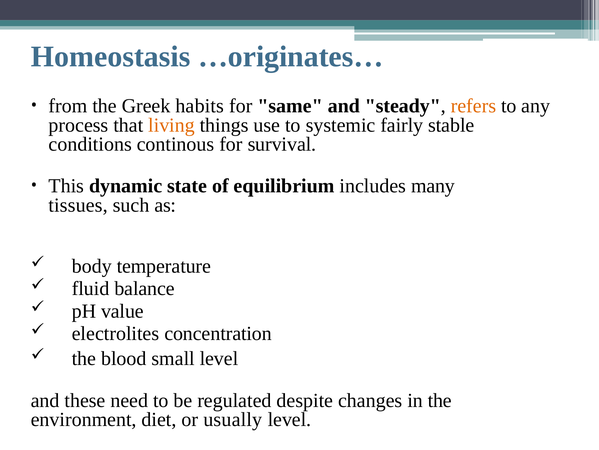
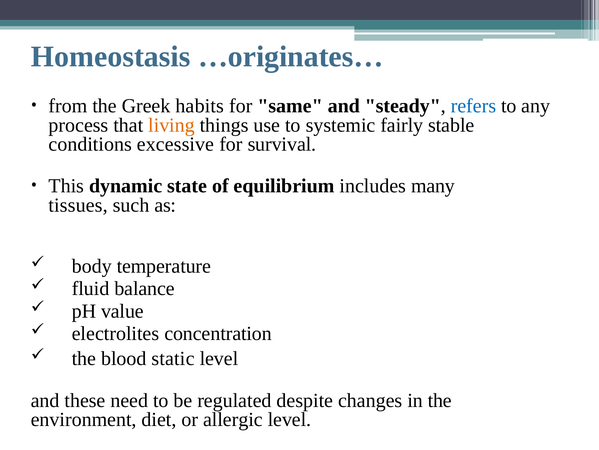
refers colour: orange -> blue
continous: continous -> excessive
small: small -> static
usually: usually -> allergic
